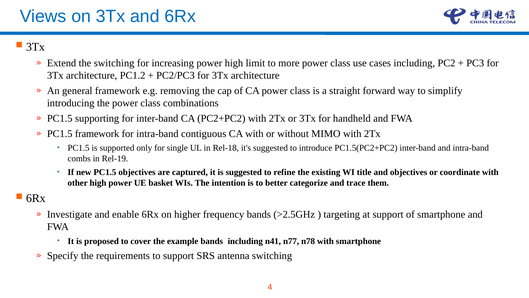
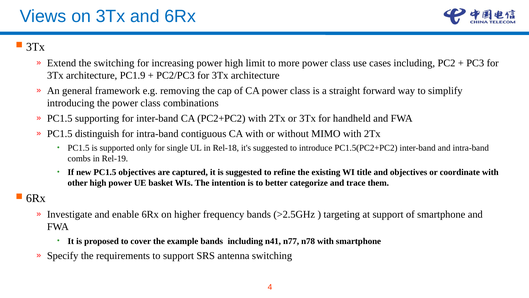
PC1.2: PC1.2 -> PC1.9
PC1.5 framework: framework -> distinguish
